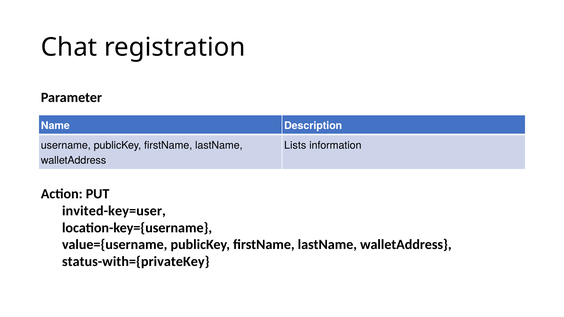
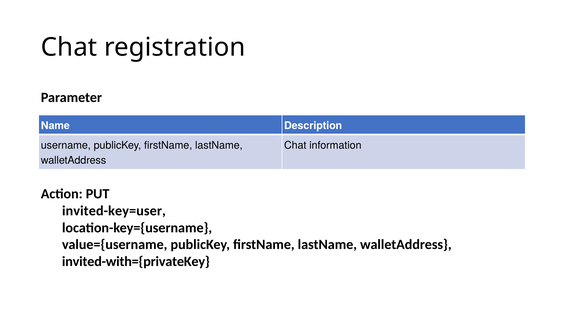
Lists at (295, 145): Lists -> Chat
status-with={privateKey: status-with={privateKey -> invited-with={privateKey
